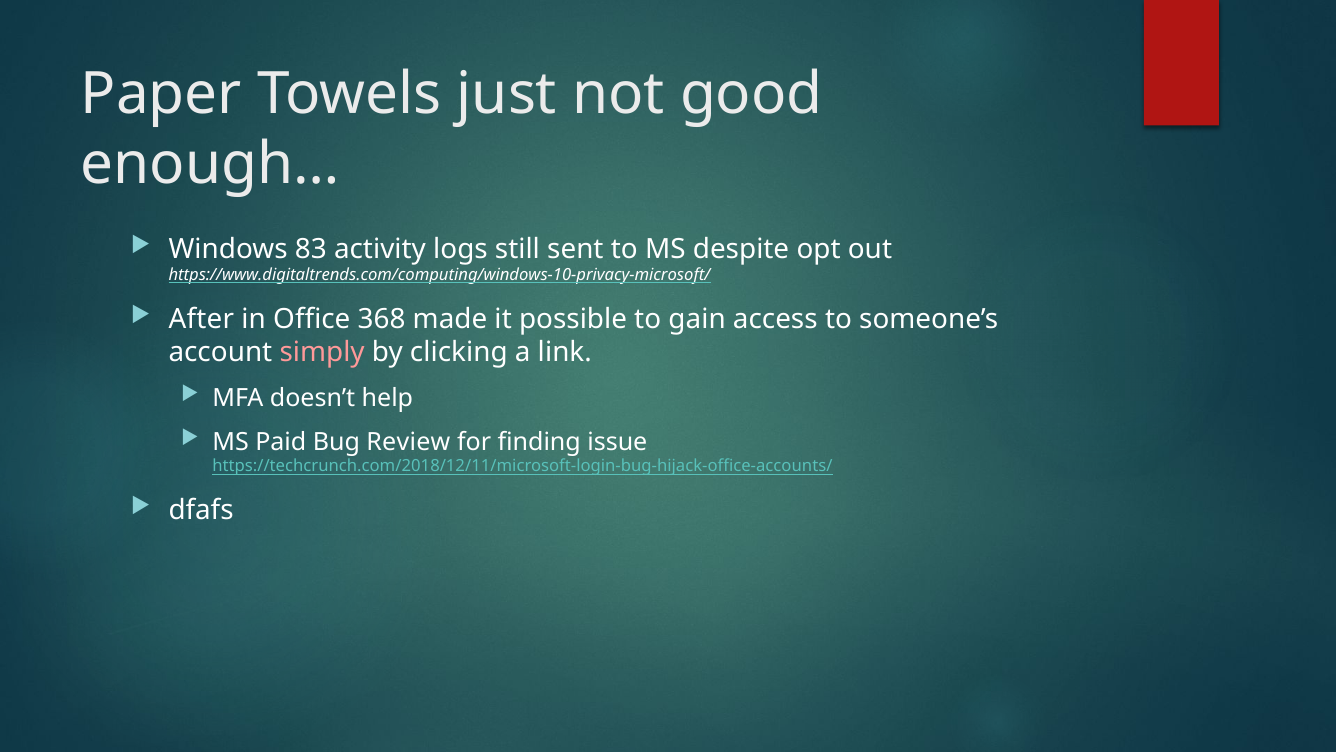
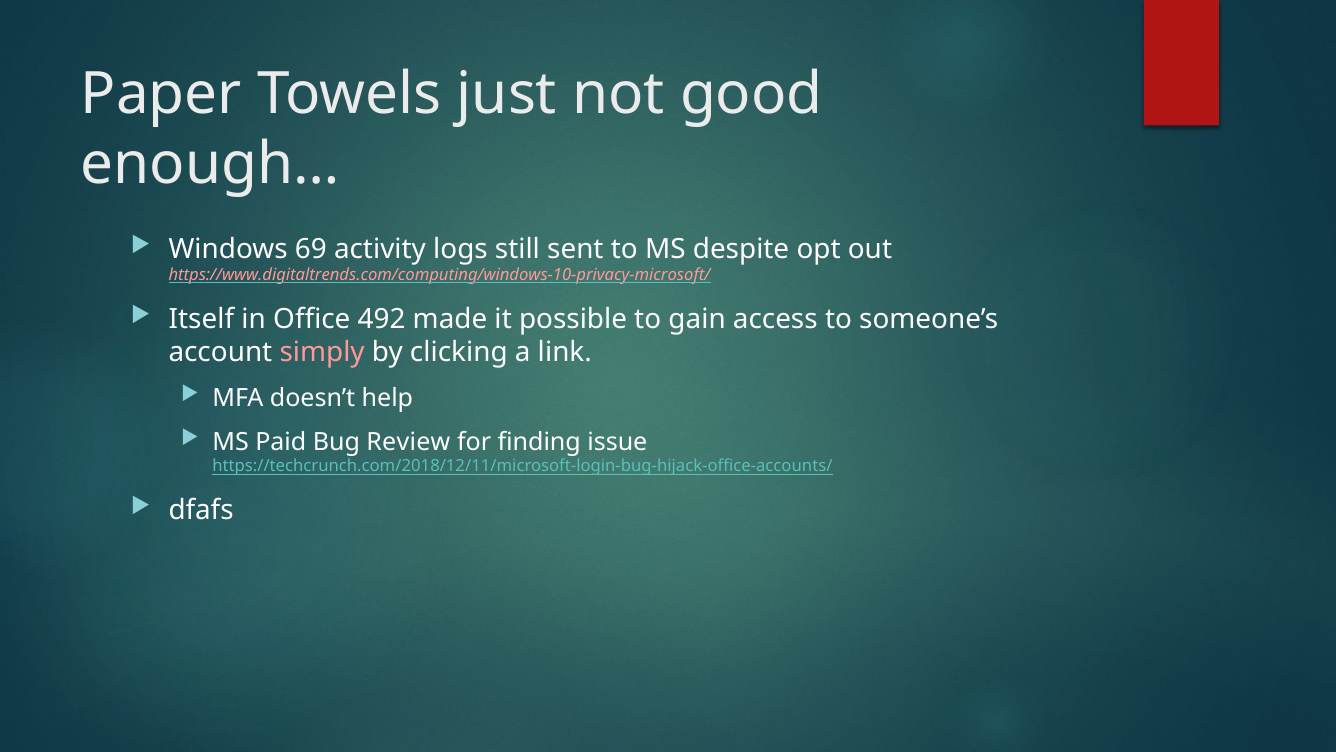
83: 83 -> 69
https://www.digitaltrends.com/computing/windows-10-privacy-microsoft/ colour: white -> pink
After: After -> Itself
368: 368 -> 492
